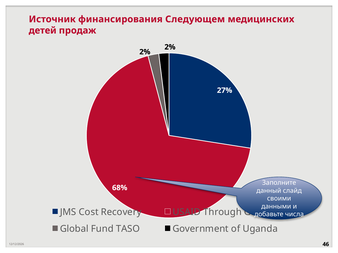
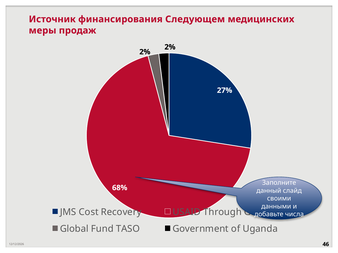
детей: детей -> меры
